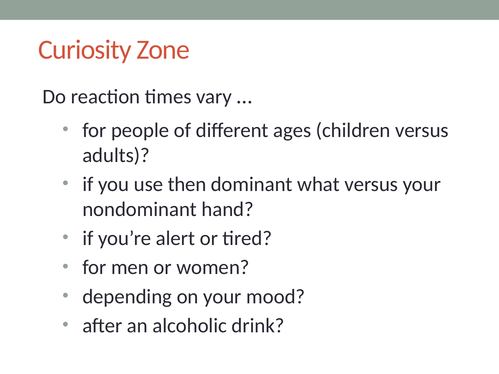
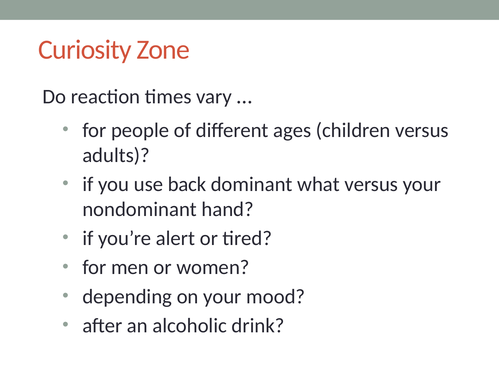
then: then -> back
